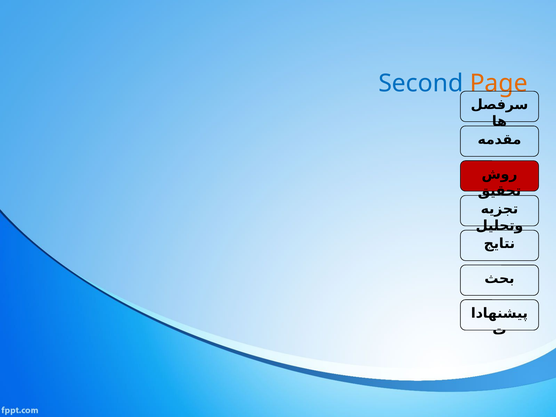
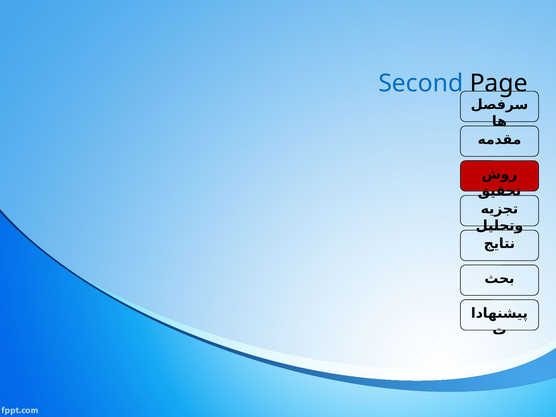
Page colour: orange -> black
